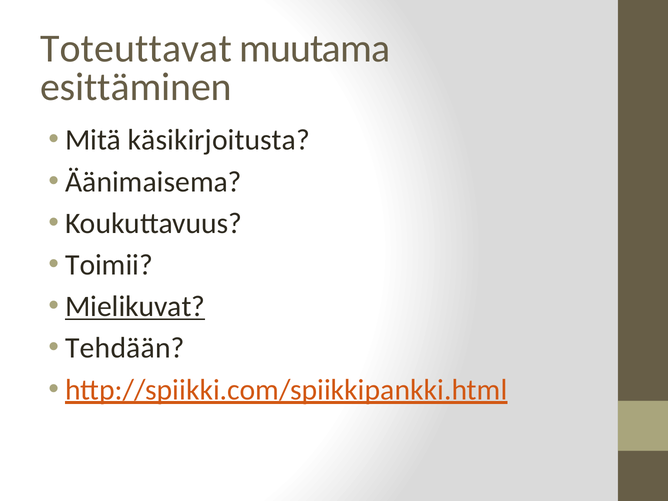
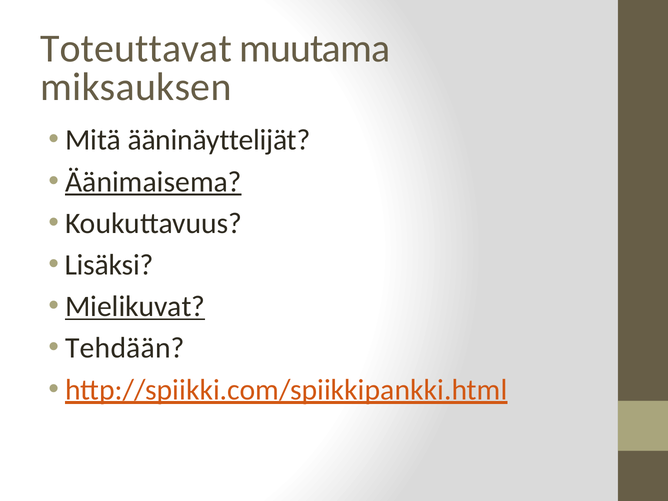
esittäminen: esittäminen -> miksauksen
käsikirjoitusta: käsikirjoitusta -> ääninäyttelijät
Äänimaisema underline: none -> present
Toimii: Toimii -> Lisäksi
